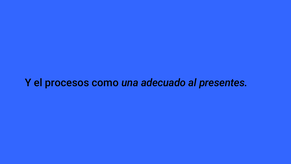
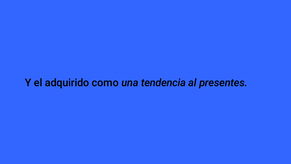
procesos: procesos -> adquirido
adecuado: adecuado -> tendencia
